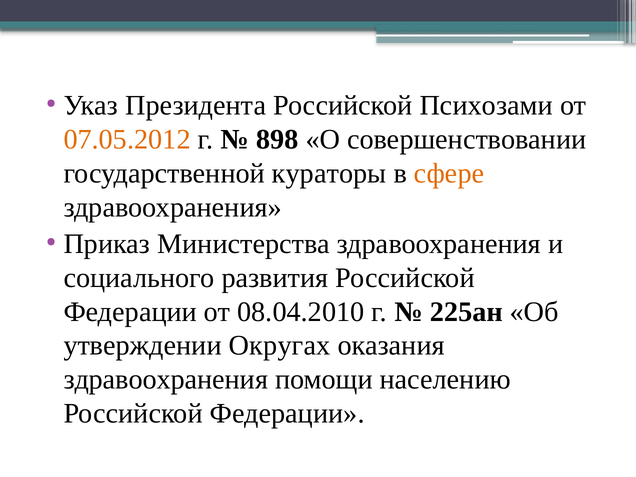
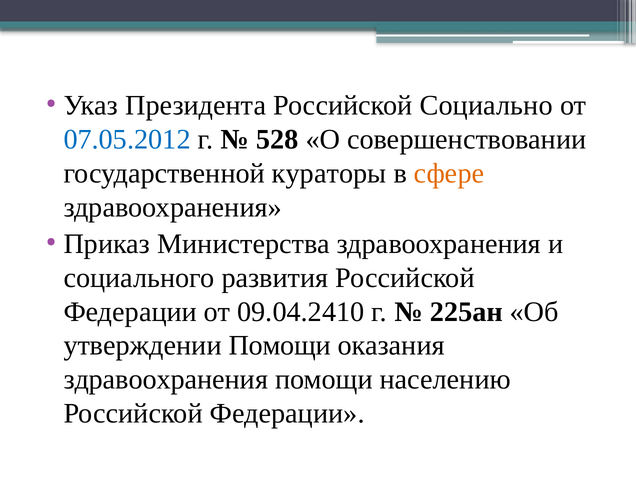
Психозами: Психозами -> Социально
07.05.2012 colour: orange -> blue
898: 898 -> 528
08.04.2010: 08.04.2010 -> 09.04.2410
утверждении Округах: Округах -> Помощи
